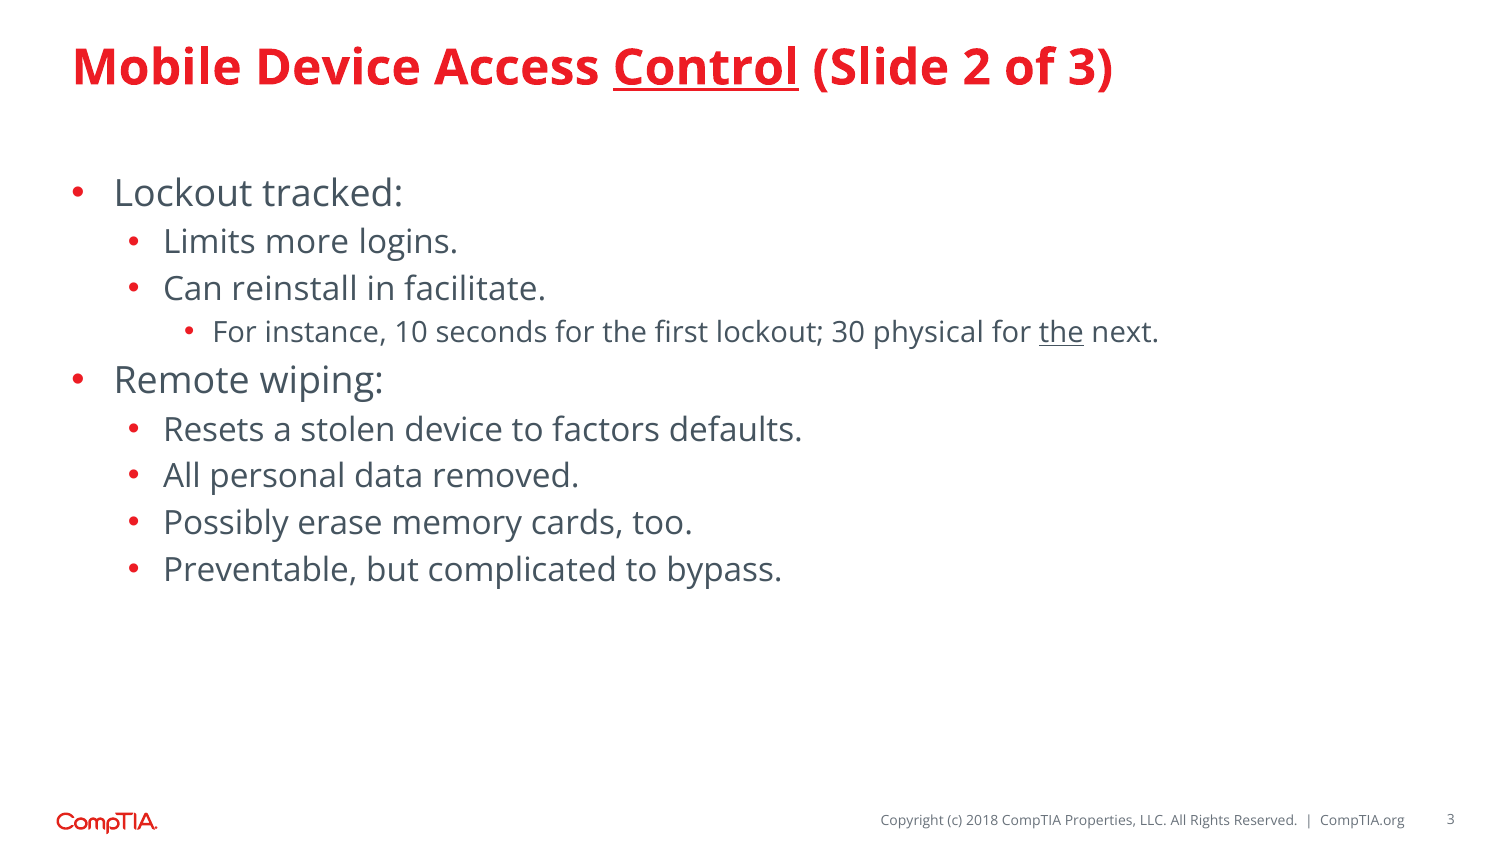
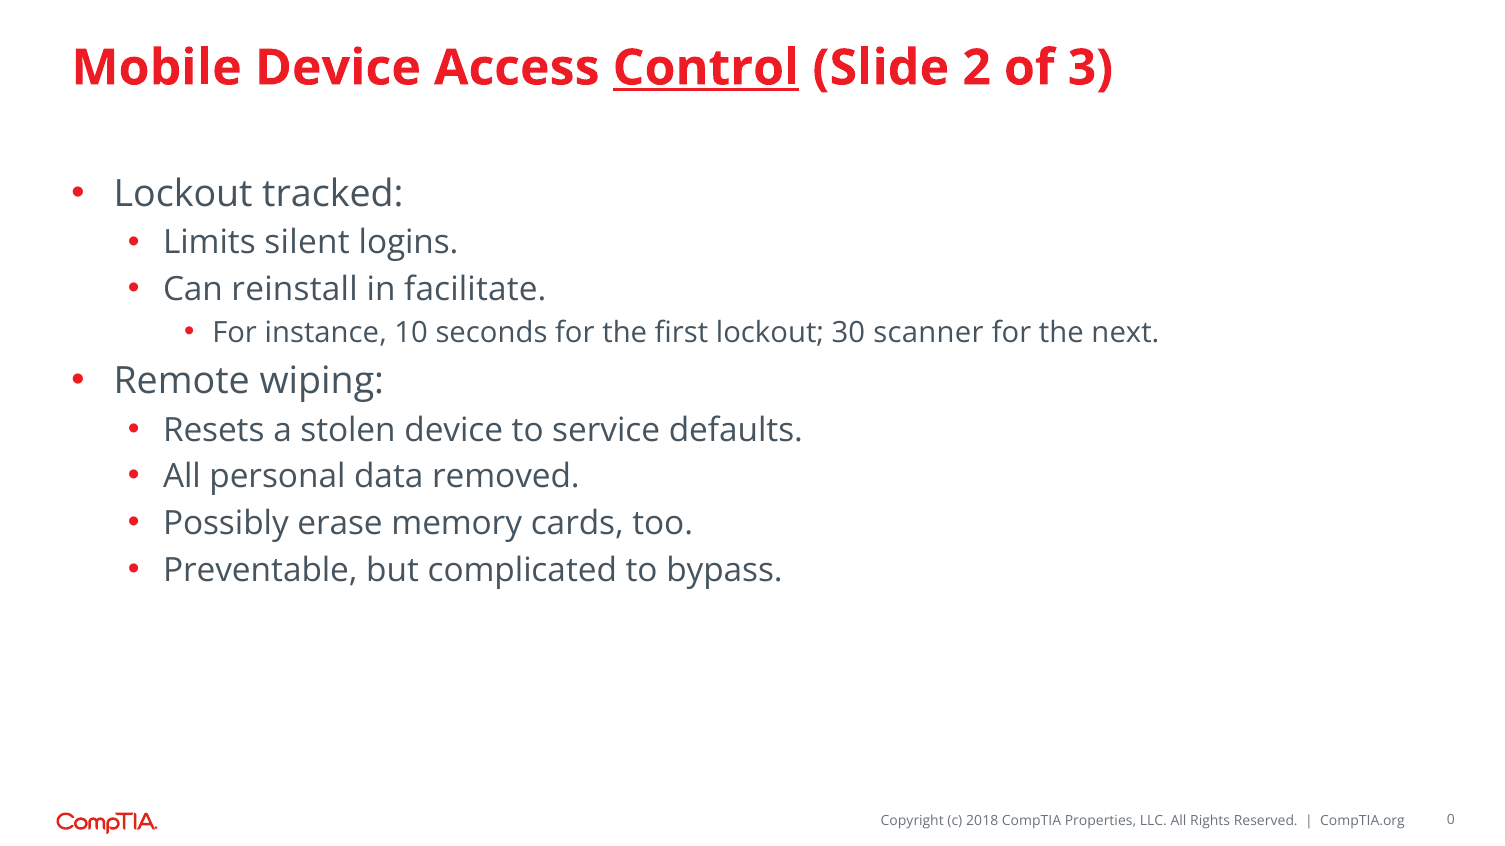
more: more -> silent
physical: physical -> scanner
the at (1061, 333) underline: present -> none
factors: factors -> service
3 at (1451, 820): 3 -> 0
